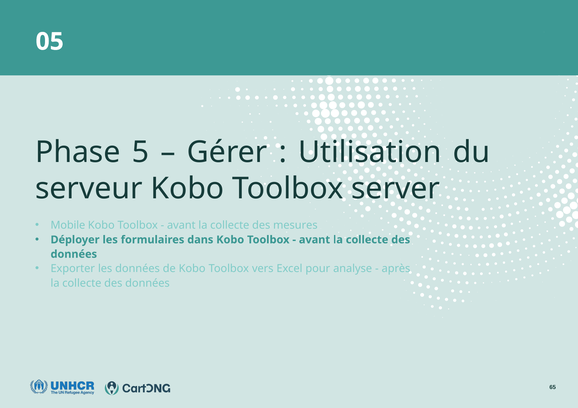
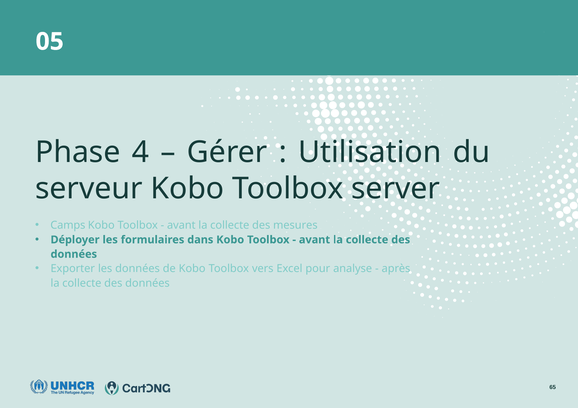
5: 5 -> 4
Mobile: Mobile -> Camps
